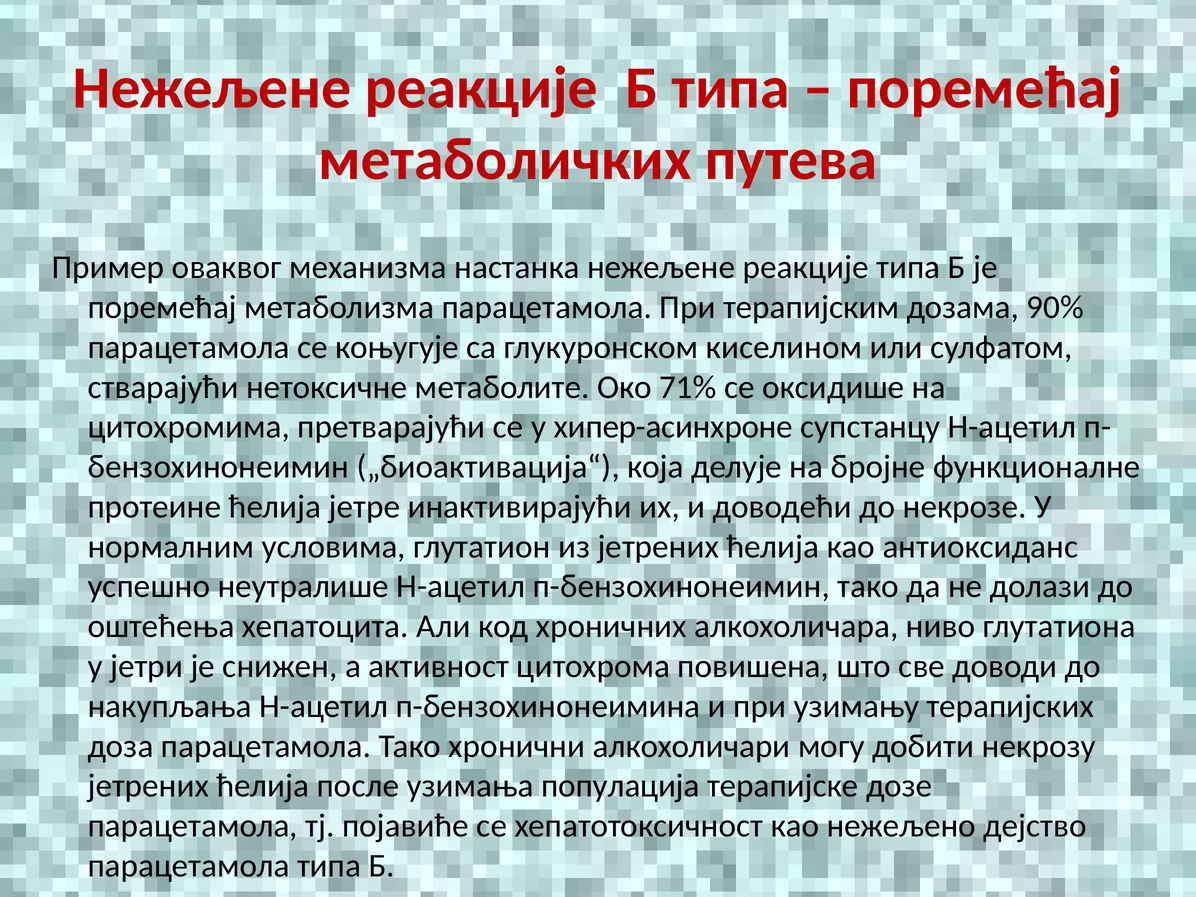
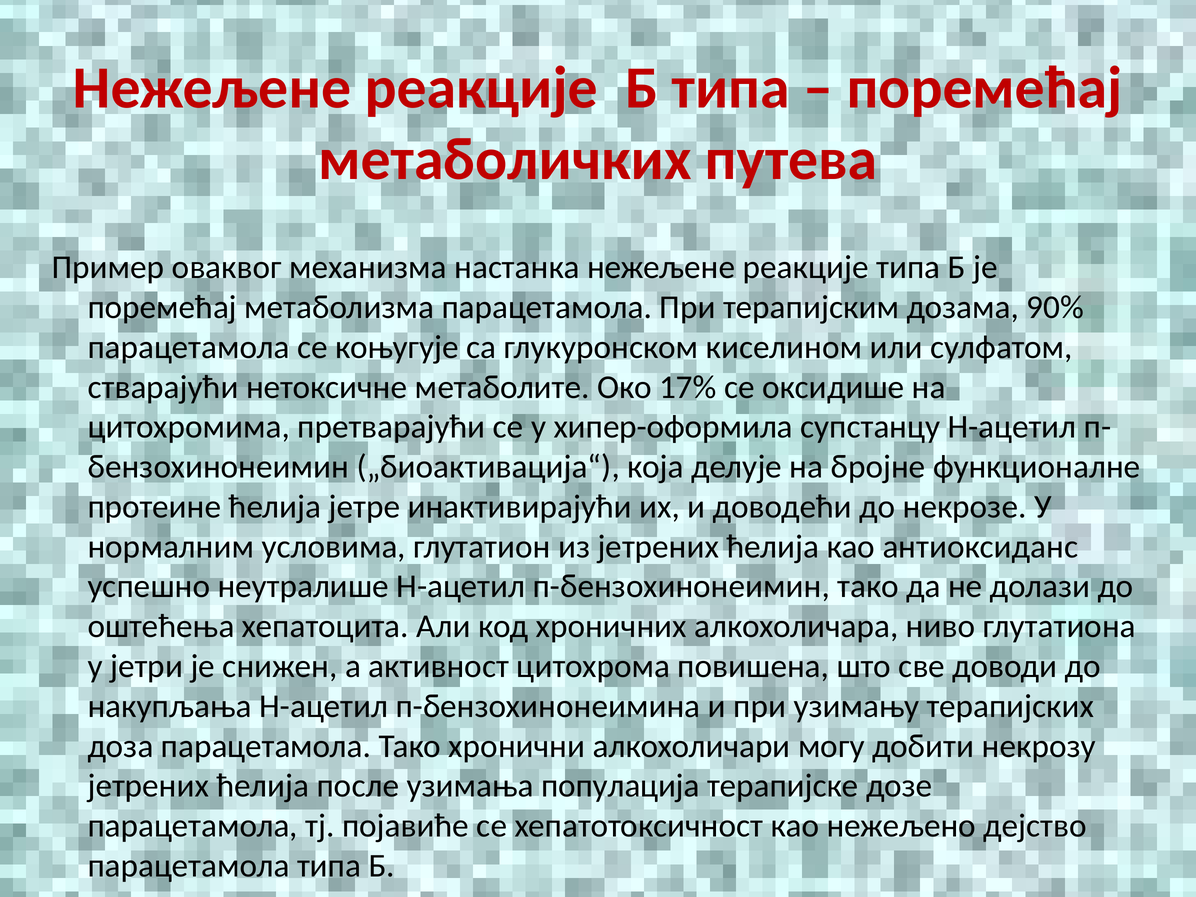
71%: 71% -> 17%
хипер-асинхроне: хипер-асинхроне -> хипер-оформила
